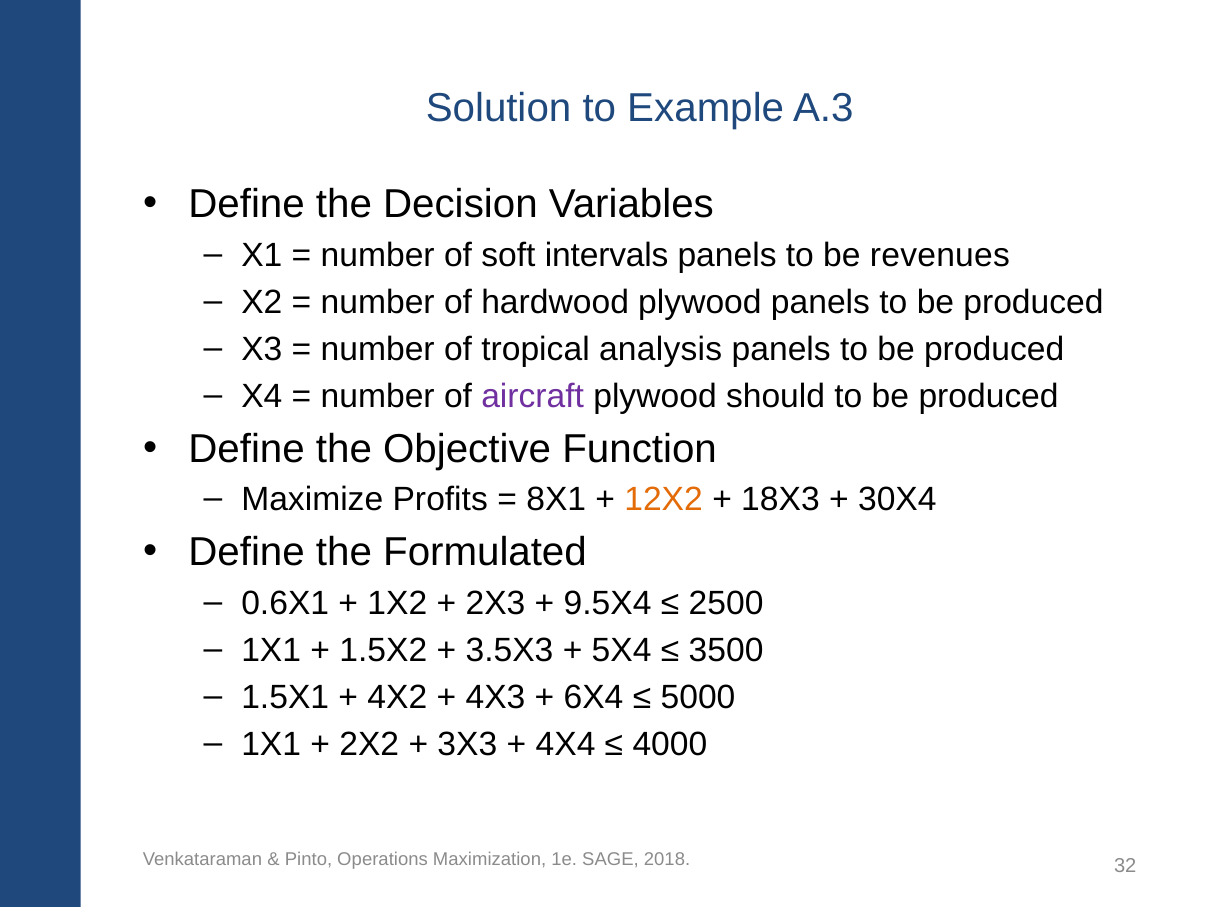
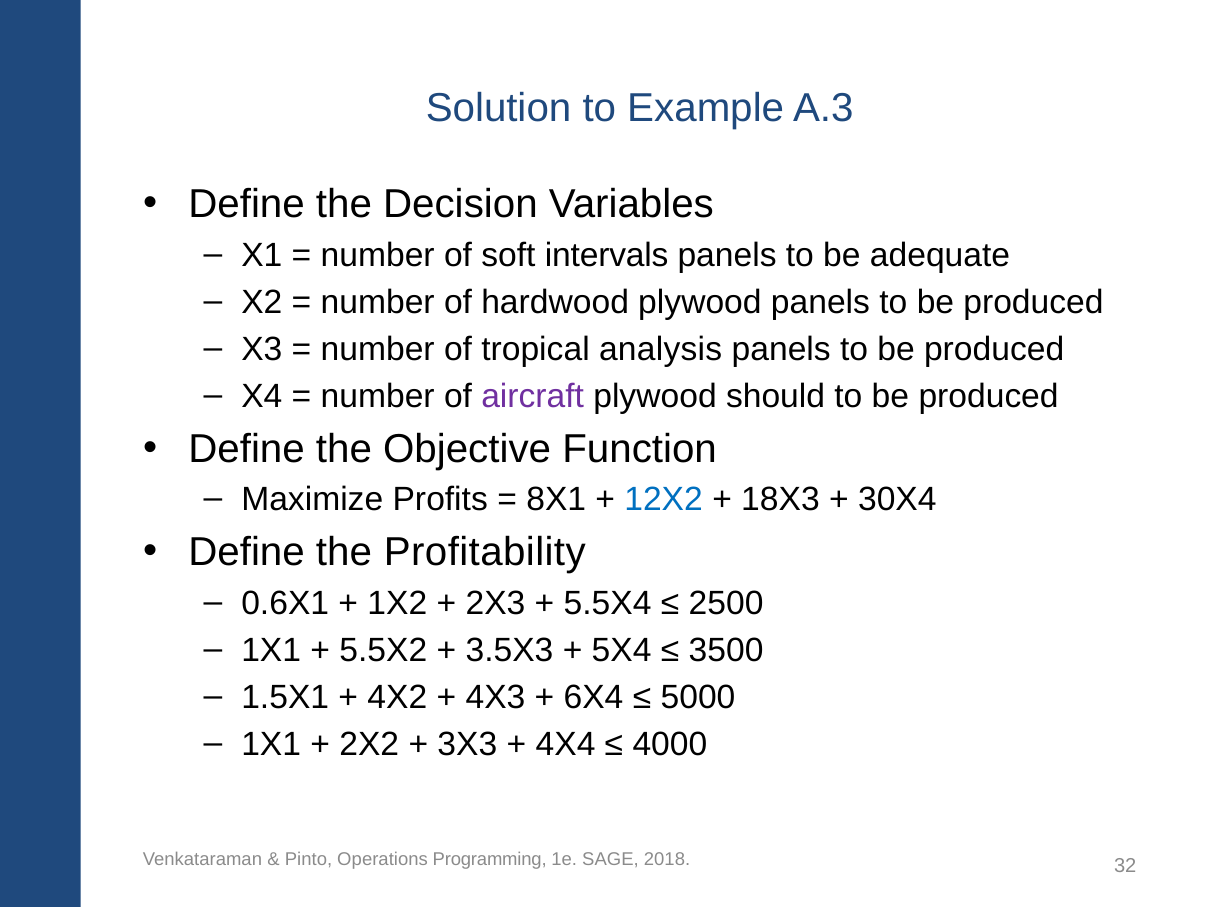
revenues: revenues -> adequate
12X2 colour: orange -> blue
Formulated: Formulated -> Profitability
9.5X4: 9.5X4 -> 5.5X4
1.5X2: 1.5X2 -> 5.5X2
Maximization: Maximization -> Programming
